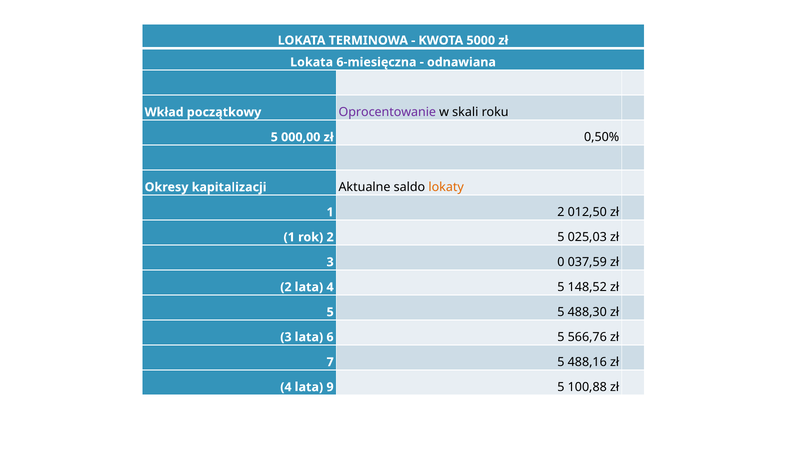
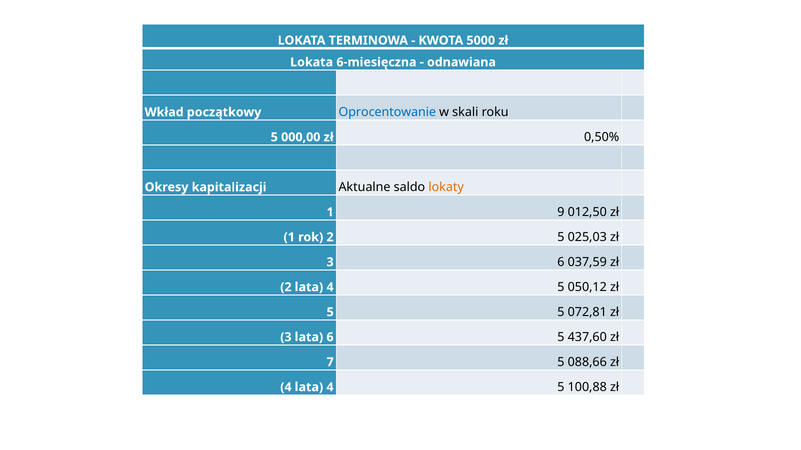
Oprocentowanie colour: purple -> blue
2 at (561, 212): 2 -> 9
0 at (561, 262): 0 -> 6
148,52: 148,52 -> 050,12
488,30: 488,30 -> 072,81
566,76: 566,76 -> 437,60
488,16: 488,16 -> 088,66
4 lata 9: 9 -> 4
